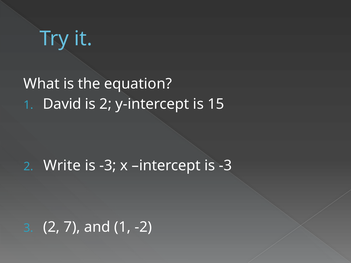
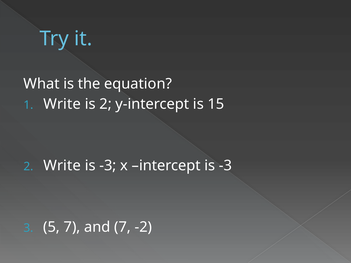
David at (62, 104): David -> Write
2 at (52, 227): 2 -> 5
and 1: 1 -> 7
